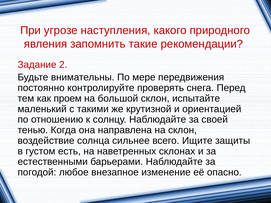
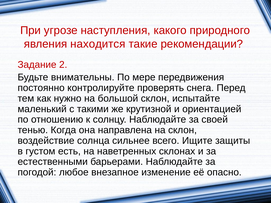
запомнить: запомнить -> находится
проем: проем -> нужно
